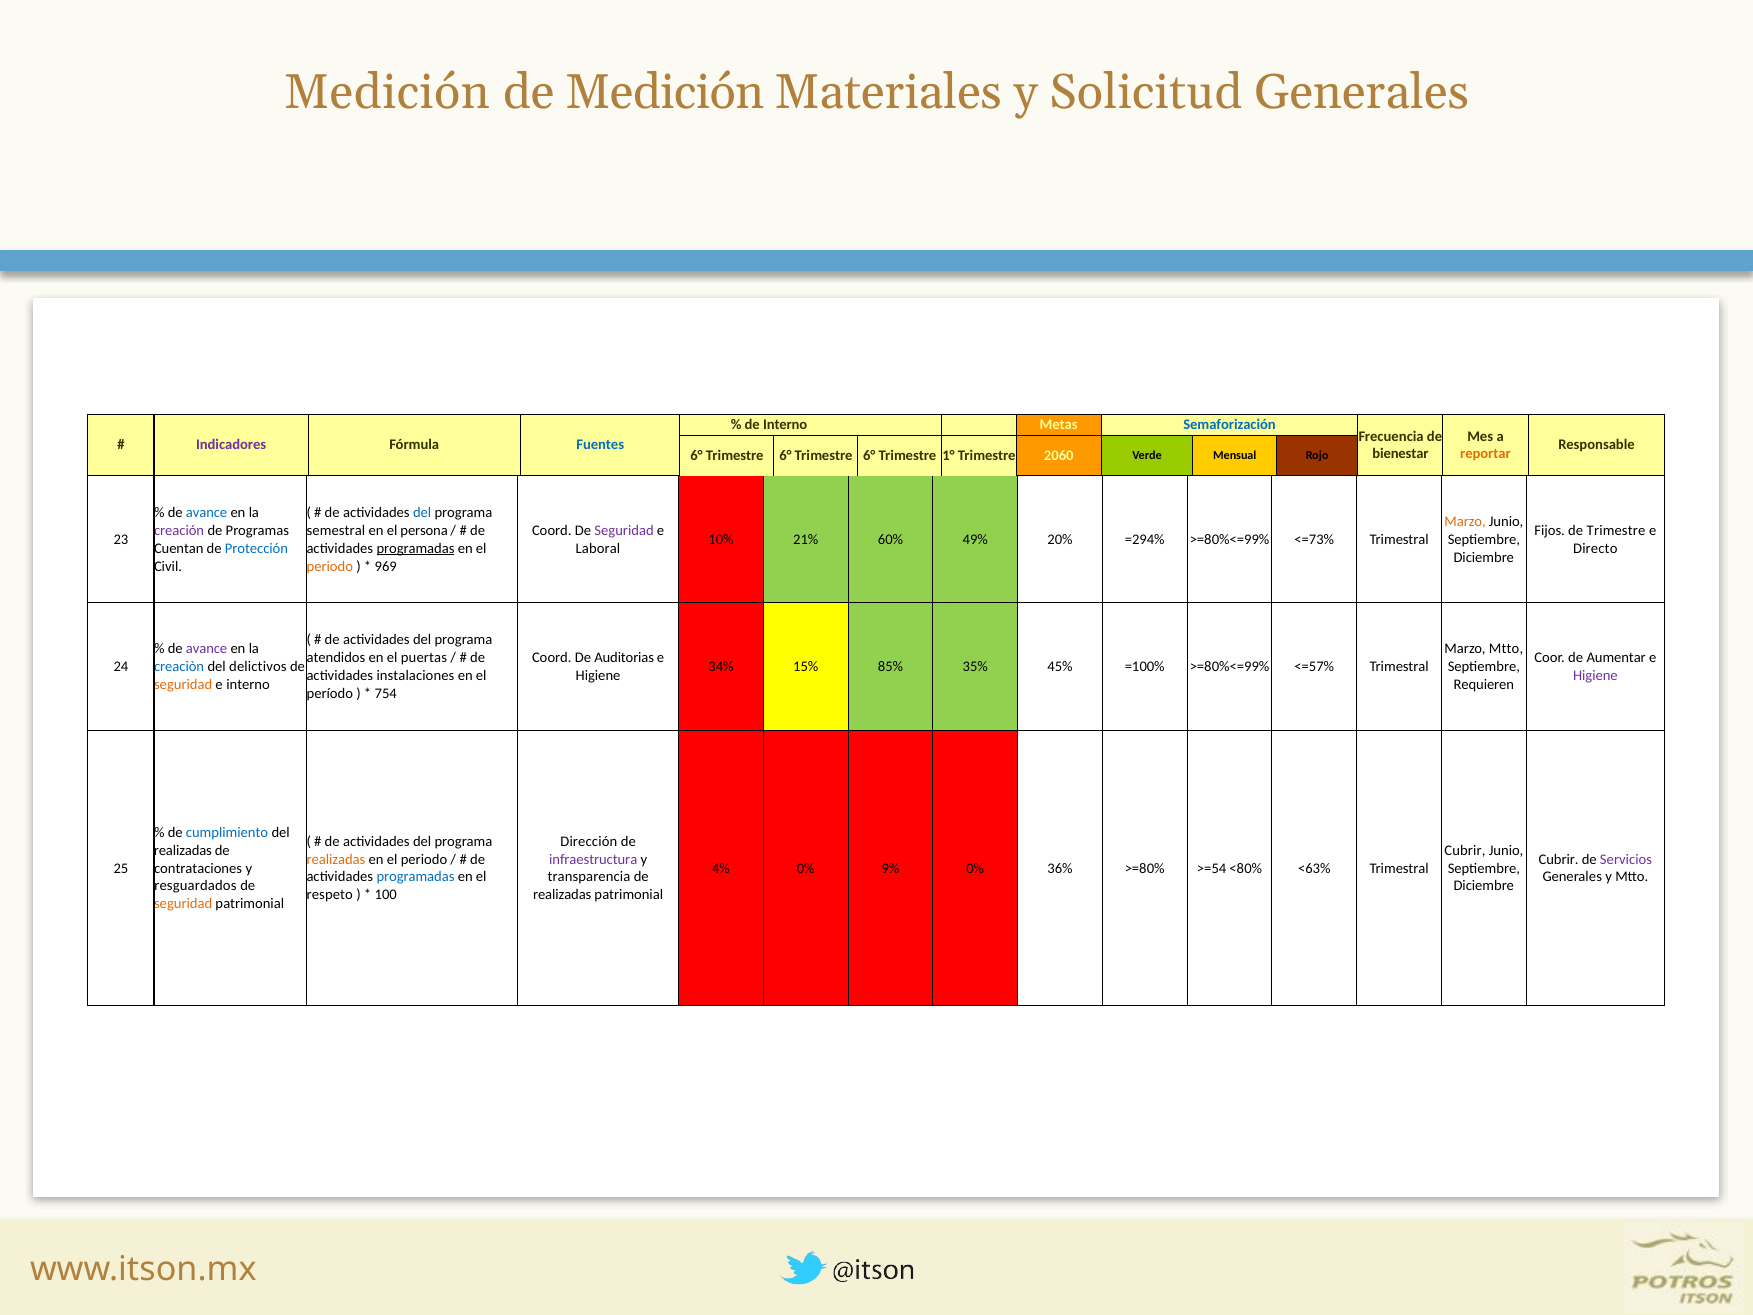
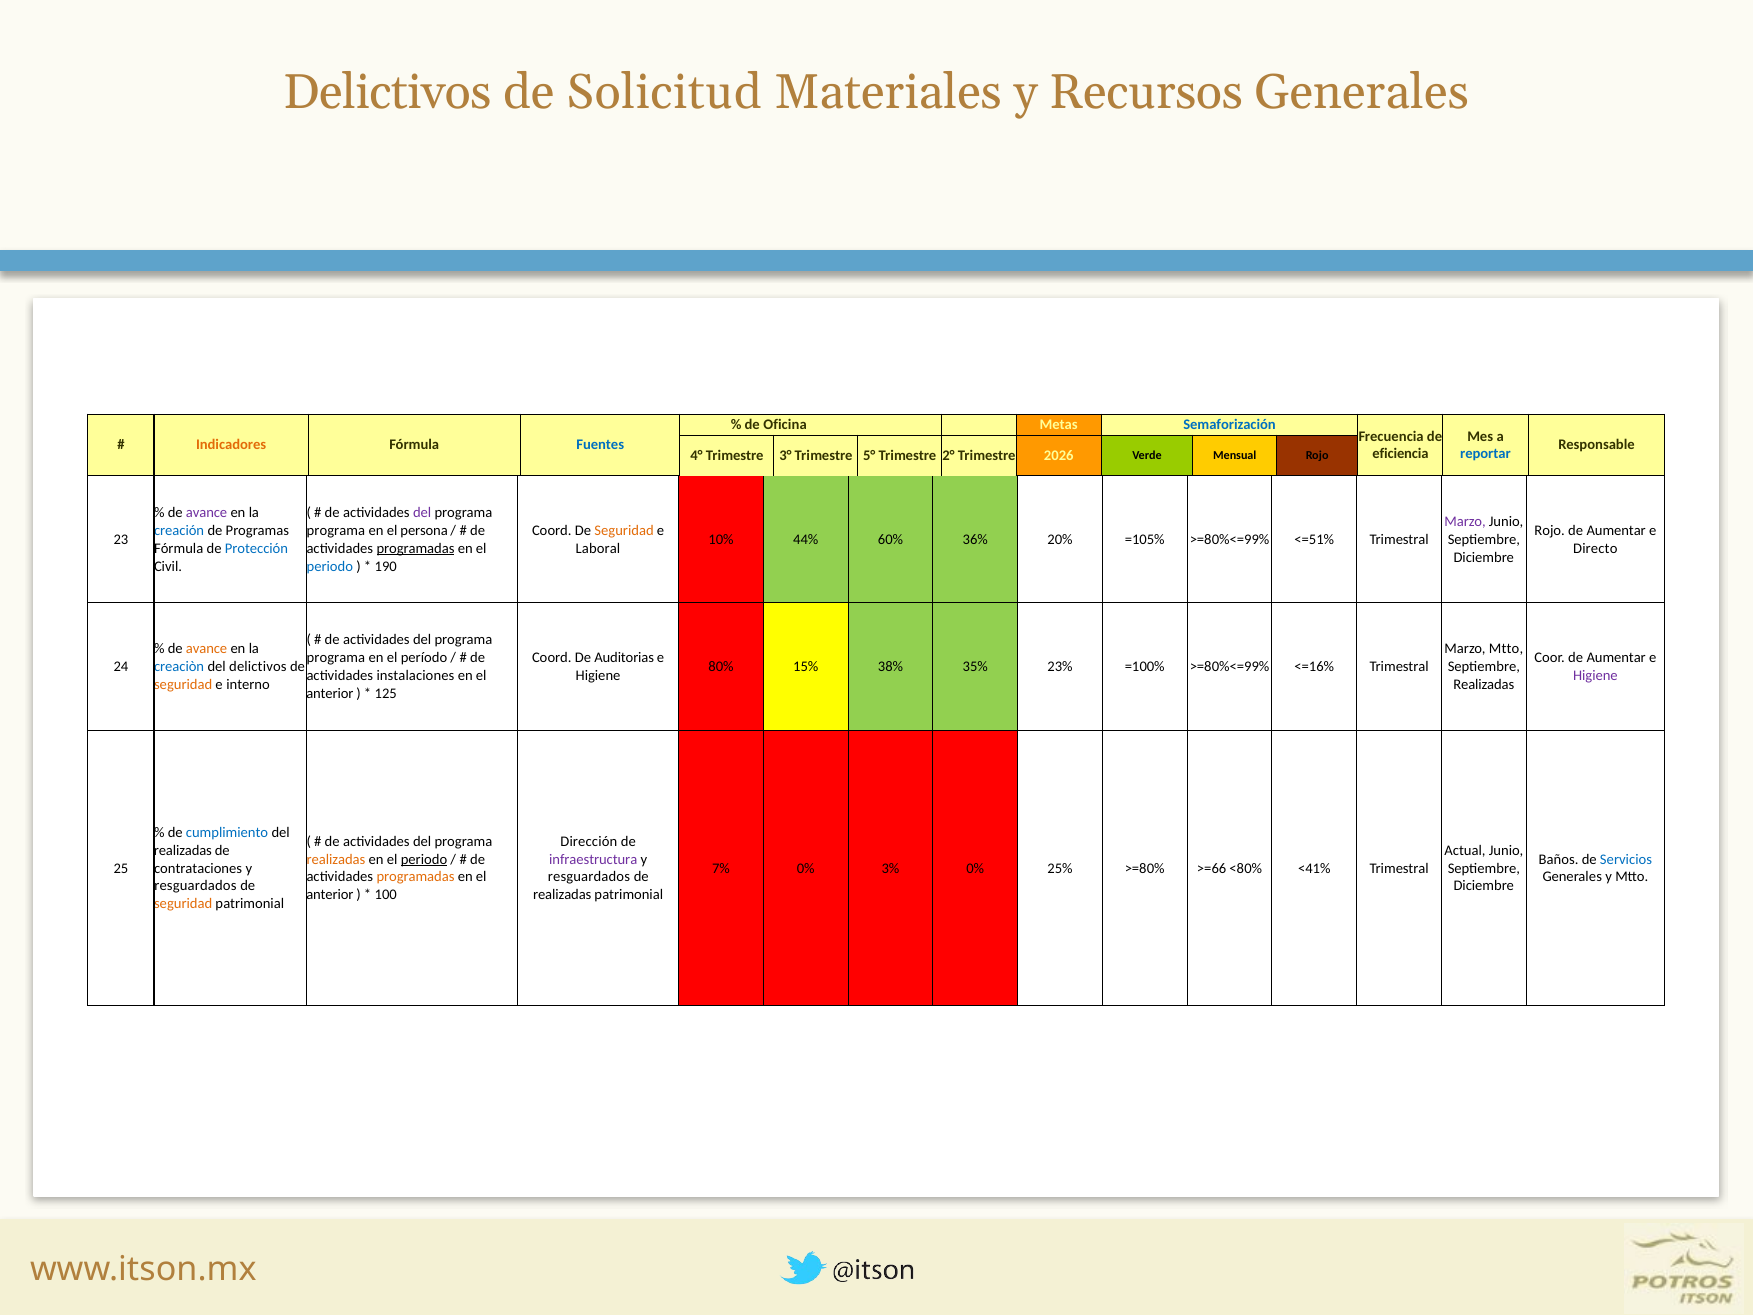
Medición at (387, 92): Medición -> Delictivos
de Medición: Medición -> Solicitud
Solicitud: Solicitud -> Recursos
de Interno: Interno -> Oficina
Indicadores colour: purple -> orange
bienestar: bienestar -> eficiencia
reportar colour: orange -> blue
6° at (697, 456): 6° -> 4°
6° at (785, 456): 6° -> 3°
6° at (869, 456): 6° -> 5°
1°: 1° -> 2°
2060: 2060 -> 2026
avance at (207, 513) colour: blue -> purple
del at (422, 513) colour: blue -> purple
Marzo at (1465, 522) colour: orange -> purple
creación colour: purple -> blue
semestral at (336, 530): semestral -> programa
Seguridad at (624, 530) colour: purple -> orange
Fijos at (1550, 530): Fijos -> Rojo
Trimestre at (1616, 530): Trimestre -> Aumentar
21%: 21% -> 44%
49%: 49% -> 36%
=294%: =294% -> =105%
<=73%: <=73% -> <=51%
Cuentan at (179, 548): Cuentan -> Fórmula
periodo at (330, 566) colour: orange -> blue
969: 969 -> 190
avance at (207, 649) colour: purple -> orange
atendidos at (336, 658): atendidos -> programa
puertas: puertas -> período
34%: 34% -> 80%
85%: 85% -> 38%
45%: 45% -> 23%
<=57%: <=57% -> <=16%
Requieren at (1484, 684): Requieren -> Realizadas
período at (330, 693): período -> anterior
754: 754 -> 125
Cubrir at (1465, 850): Cubrir -> Actual
periodo at (424, 859) underline: none -> present
Cubrir at (1559, 859): Cubrir -> Baños
Servicios colour: purple -> blue
4%: 4% -> 7%
9%: 9% -> 3%
36%: 36% -> 25%
>=54: >=54 -> >=66
<63%: <63% -> <41%
programadas at (415, 877) colour: blue -> orange
transparencia at (589, 877): transparencia -> resguardados
respeto at (330, 895): respeto -> anterior
